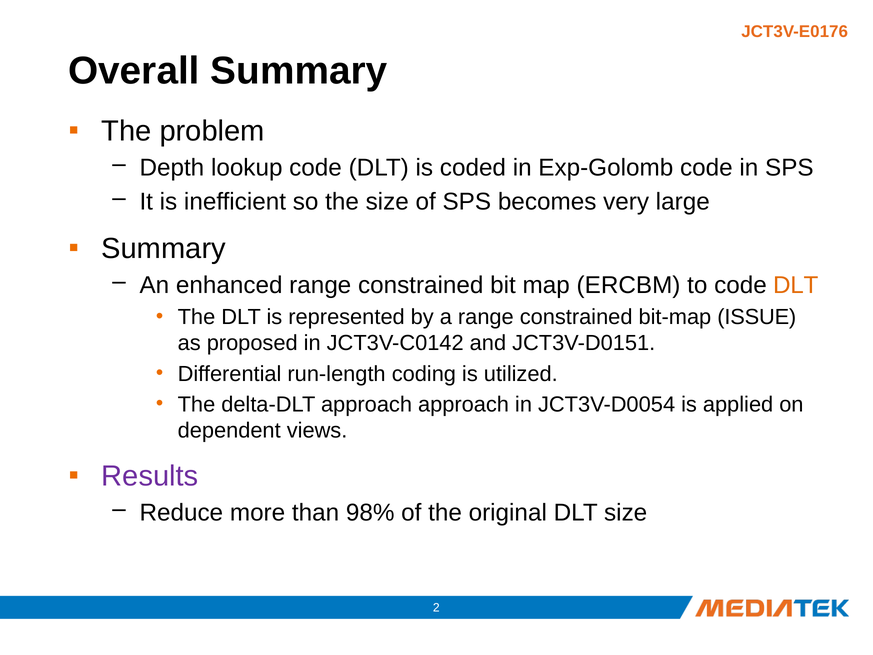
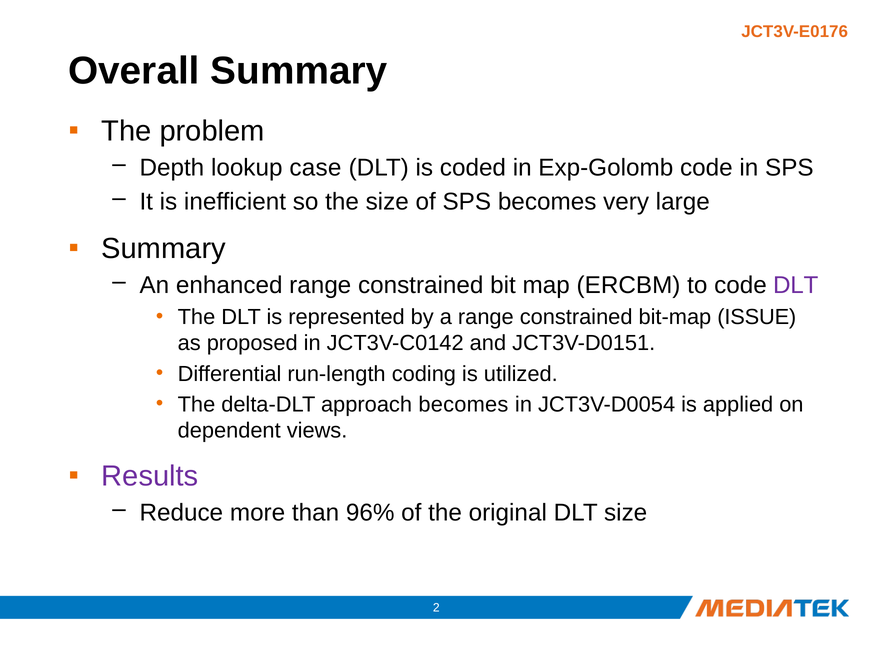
lookup code: code -> case
DLT at (796, 285) colour: orange -> purple
approach approach: approach -> becomes
98%: 98% -> 96%
